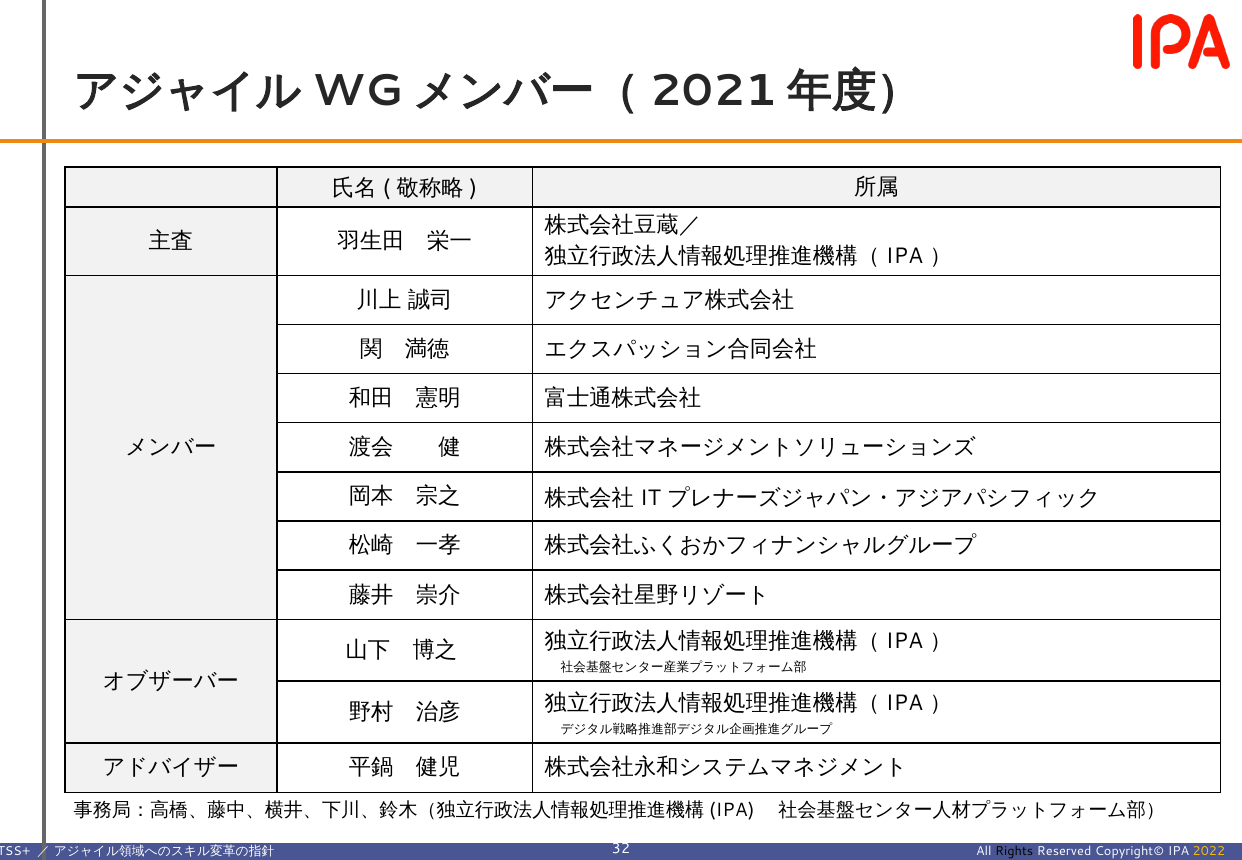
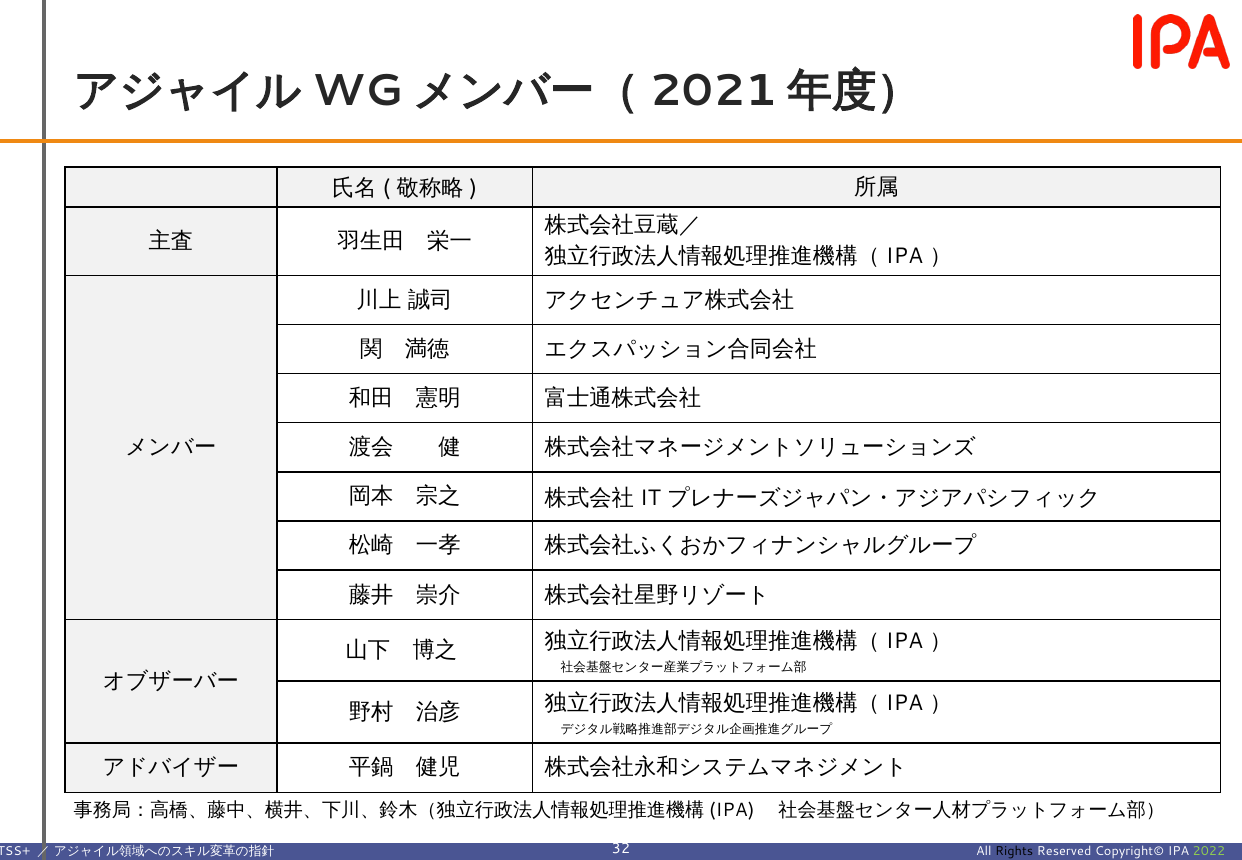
2022 colour: yellow -> light green
